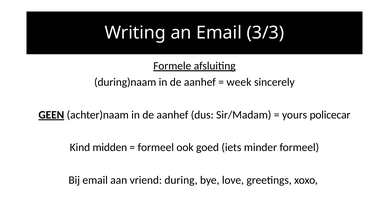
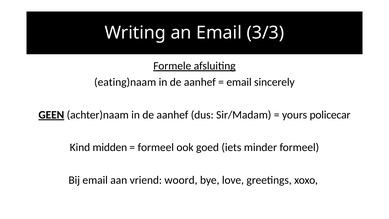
during)naam: during)naam -> eating)naam
week at (239, 82): week -> email
during: during -> woord
